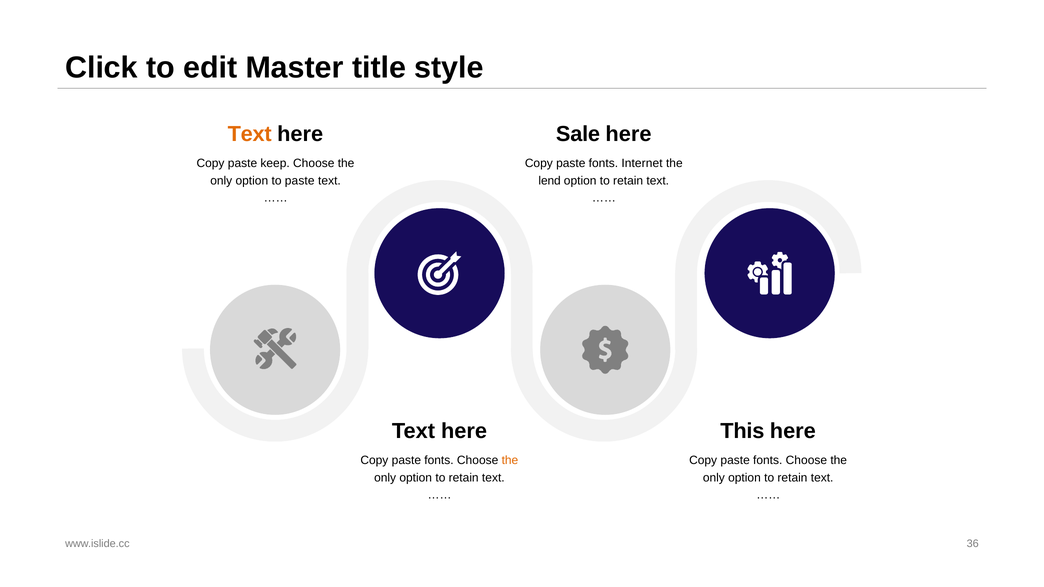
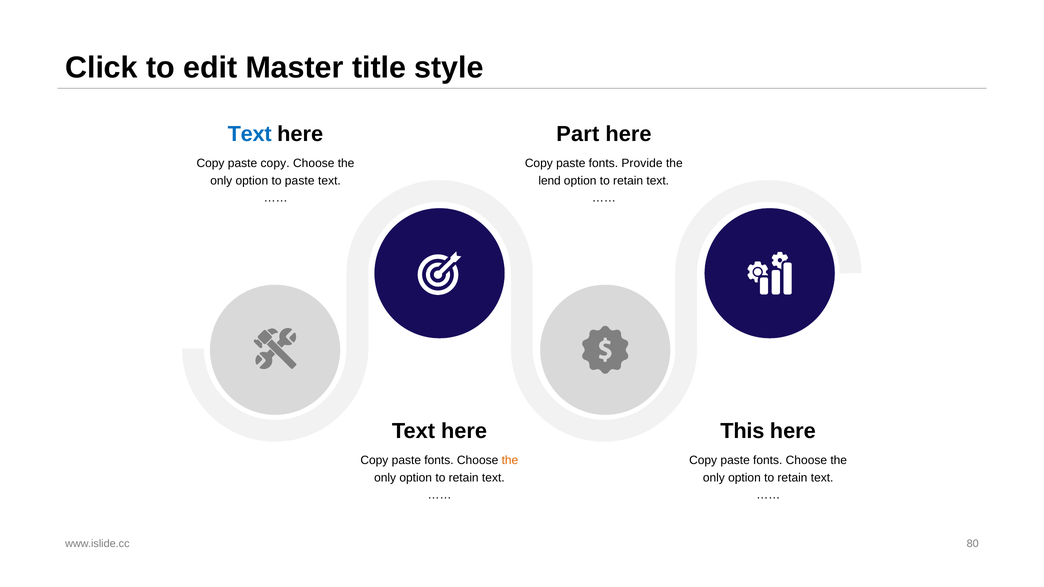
Text at (250, 134) colour: orange -> blue
Sale: Sale -> Part
paste keep: keep -> copy
Internet: Internet -> Provide
36: 36 -> 80
